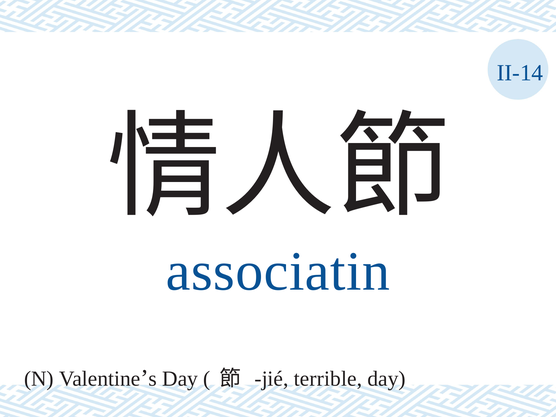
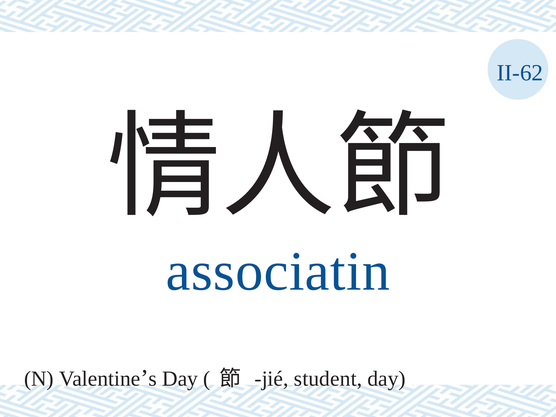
II-14: II-14 -> II-62
terrible: terrible -> student
